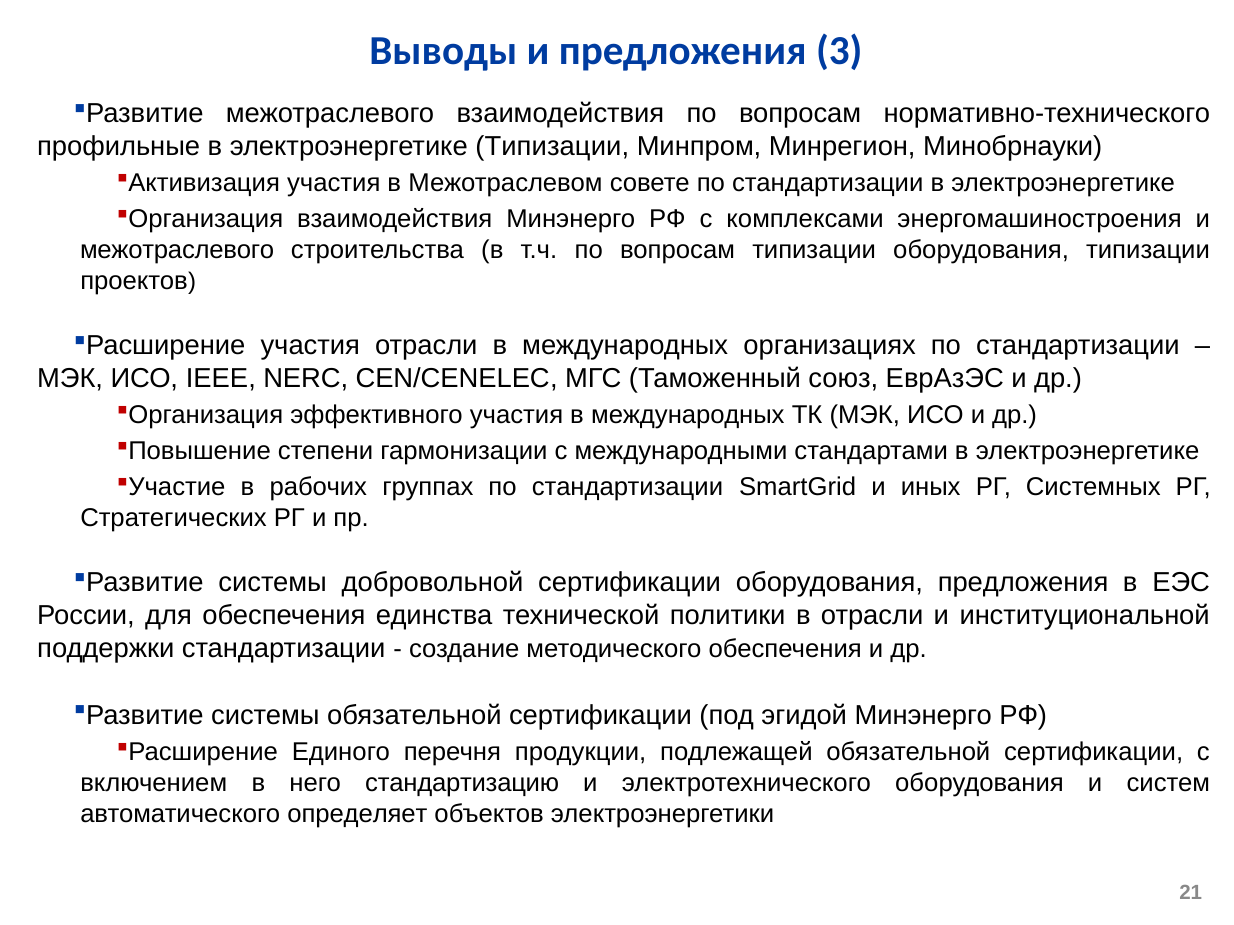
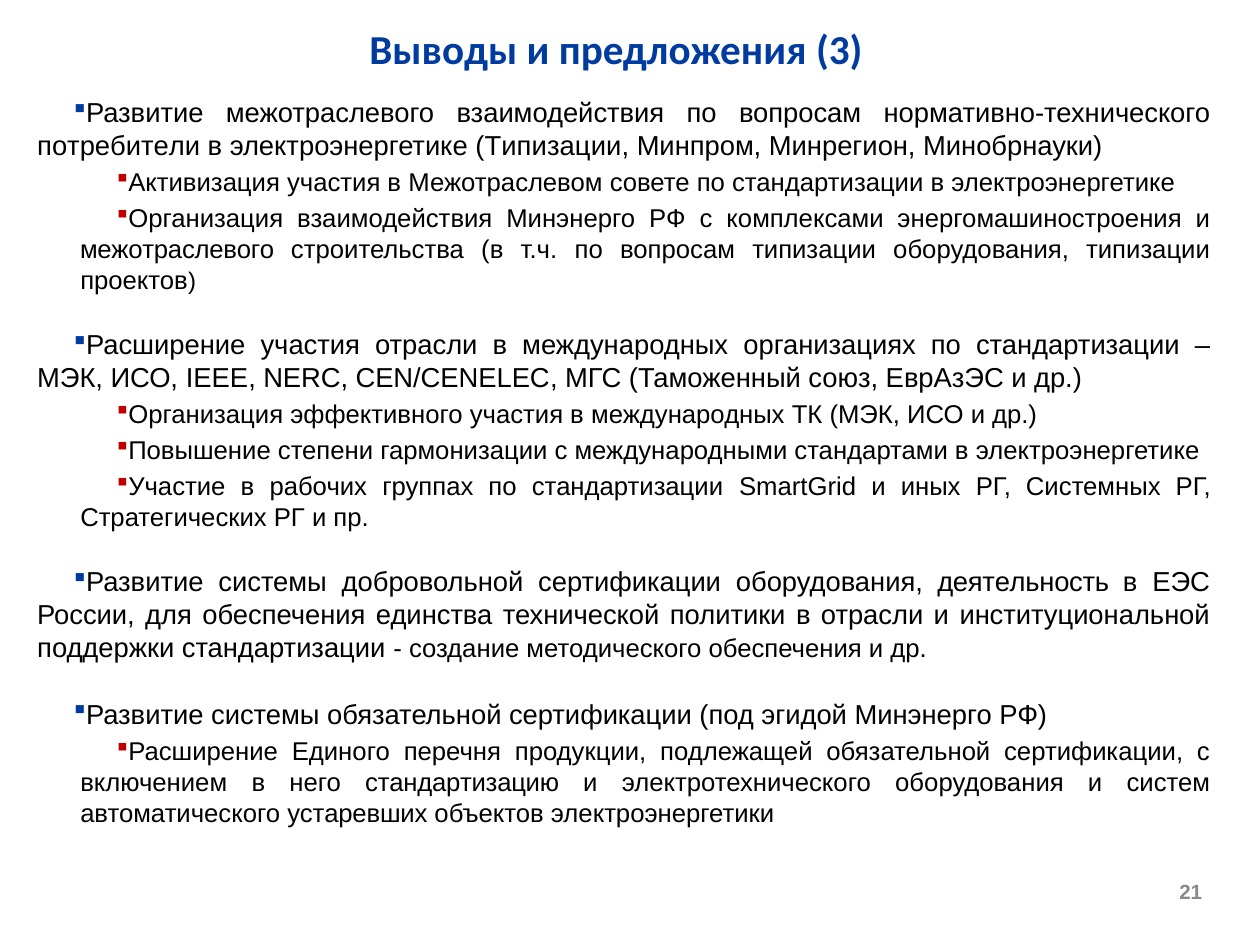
профильные: профильные -> потребители
оборудования предложения: предложения -> деятельность
определяет: определяет -> устаревших
